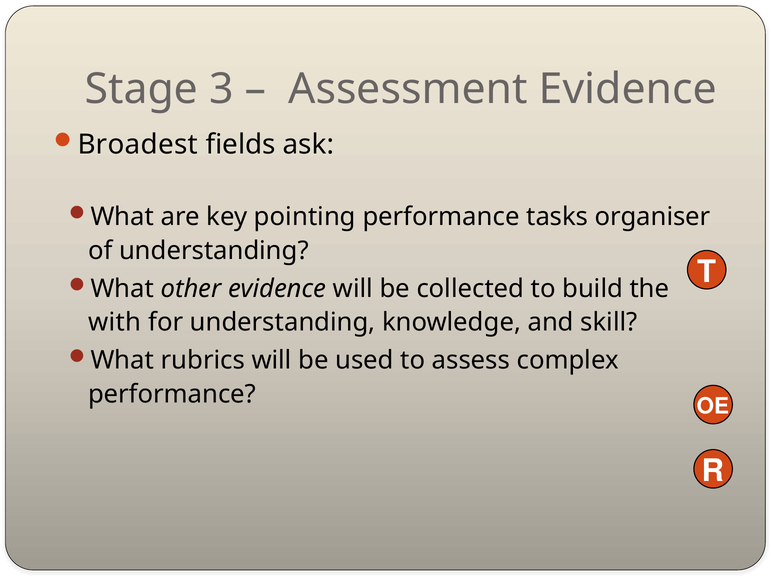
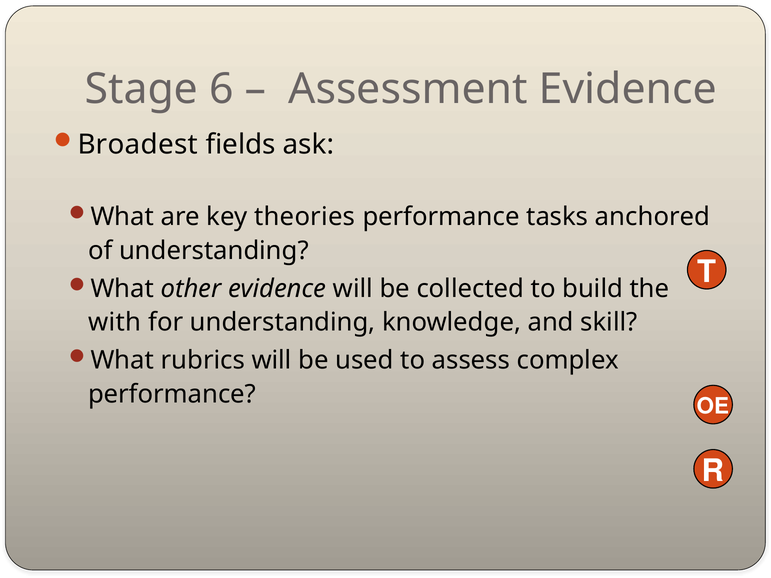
3: 3 -> 6
pointing: pointing -> theories
organiser: organiser -> anchored
